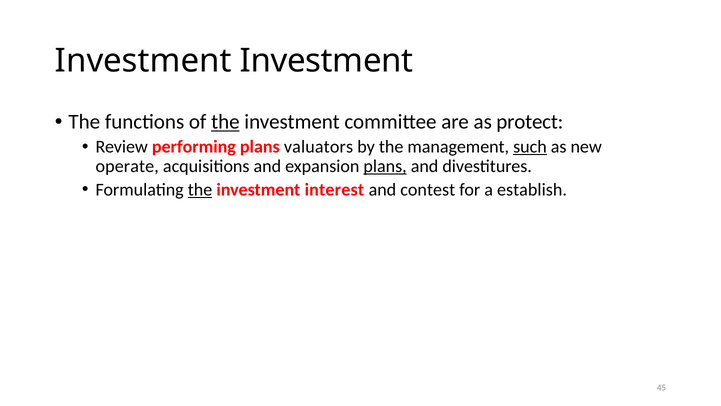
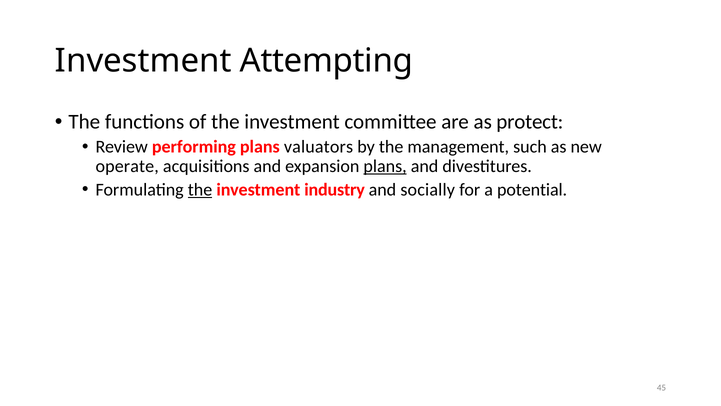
Investment Investment: Investment -> Attempting
the at (225, 122) underline: present -> none
such underline: present -> none
interest: interest -> industry
contest: contest -> socially
establish: establish -> potential
